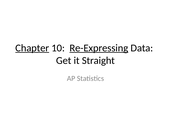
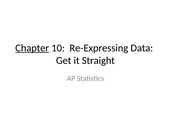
Re-Expressing underline: present -> none
